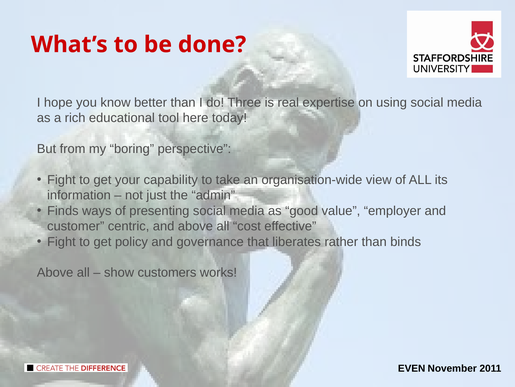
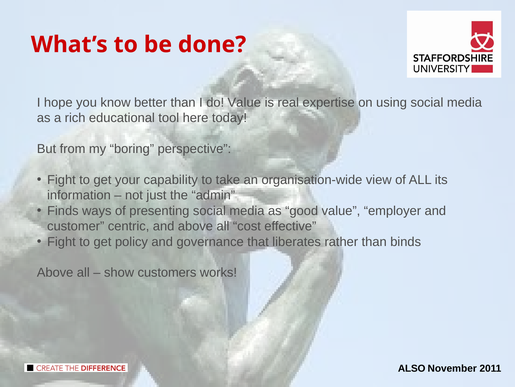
do Three: Three -> Value
EVEN: EVEN -> ALSO
